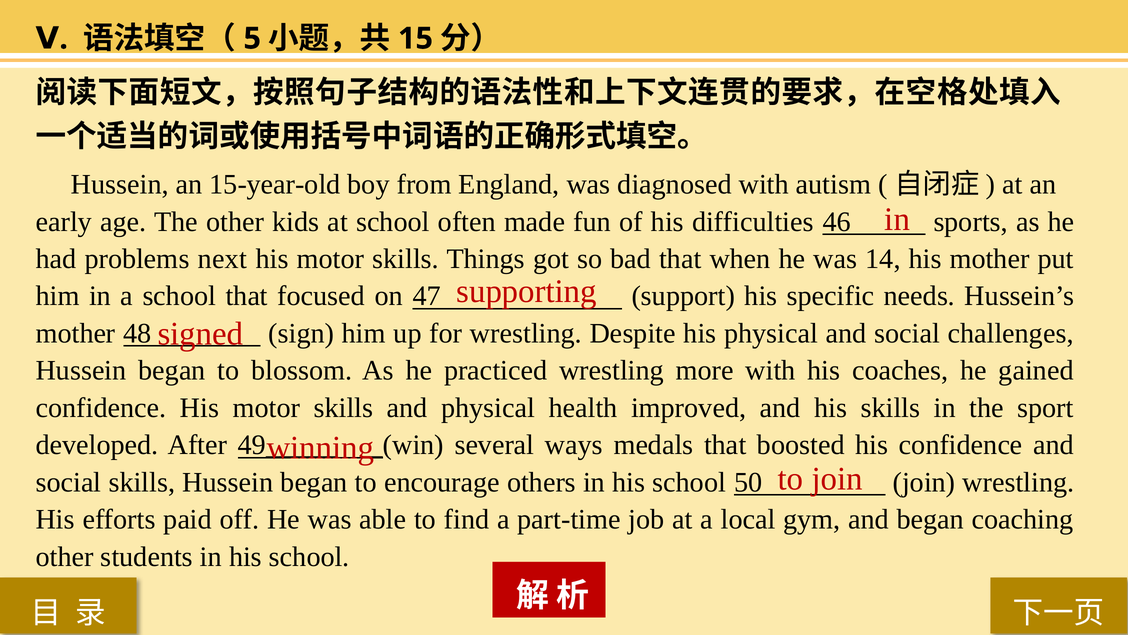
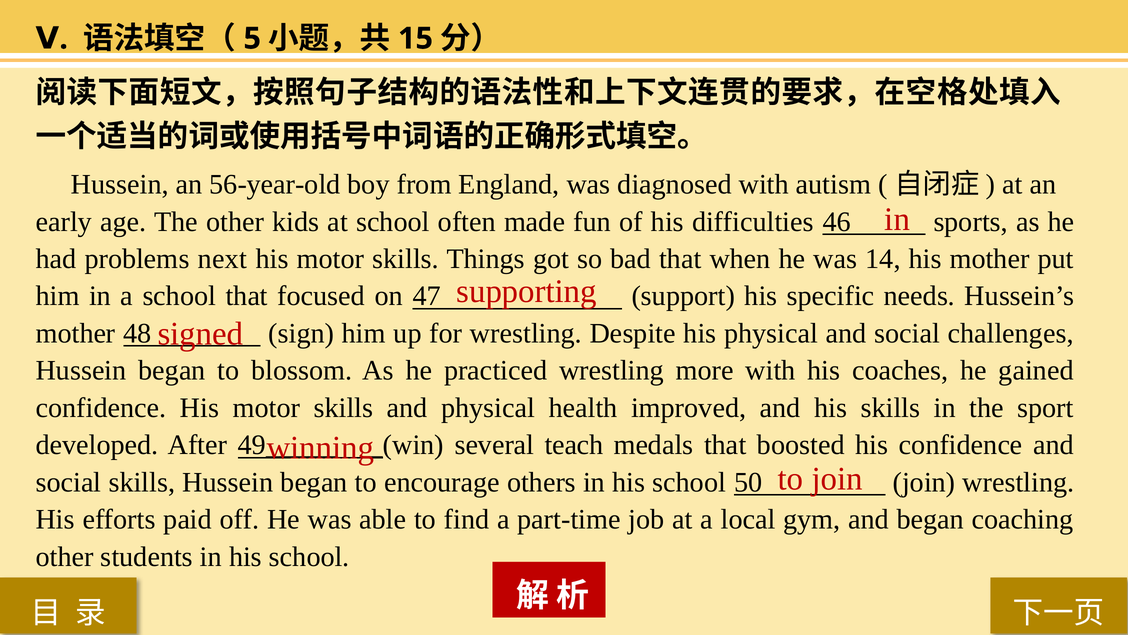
15-year-old: 15-year-old -> 56-year-old
ways: ways -> teach
